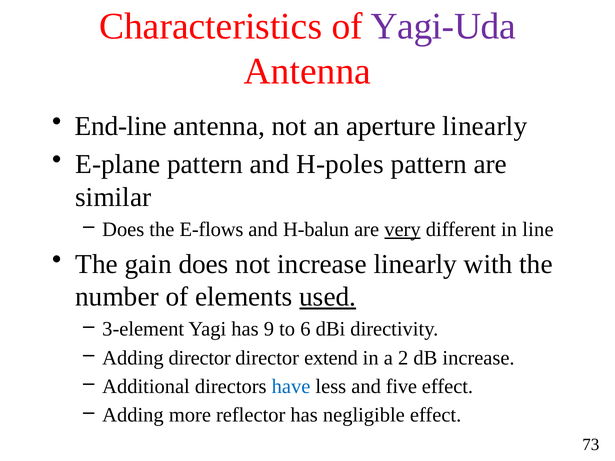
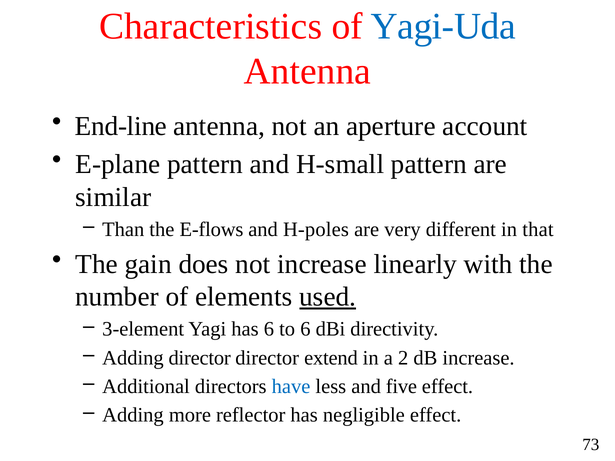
Yagi-Uda colour: purple -> blue
aperture linearly: linearly -> account
H-poles: H-poles -> H-small
Does at (123, 229): Does -> Than
H-balun: H-balun -> H-poles
very underline: present -> none
line: line -> that
has 9: 9 -> 6
